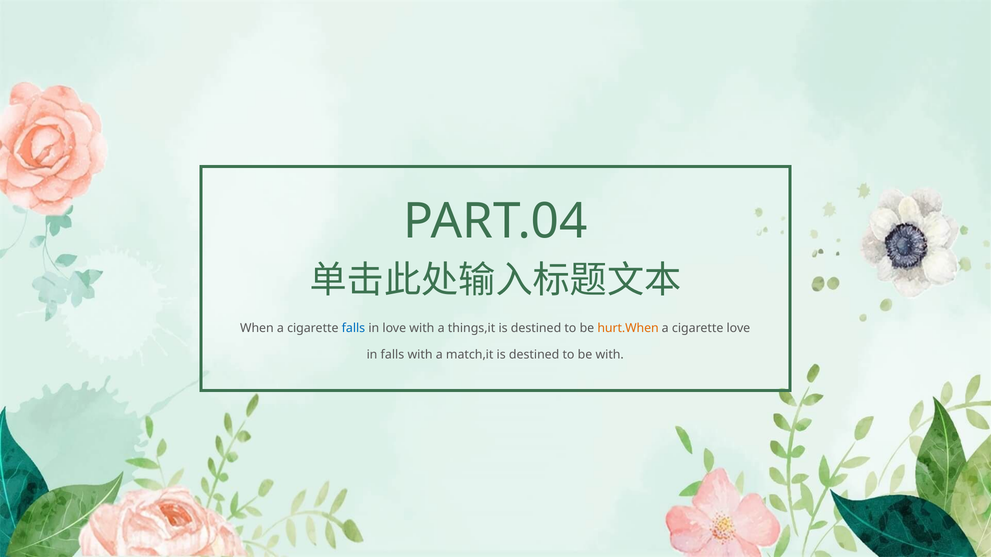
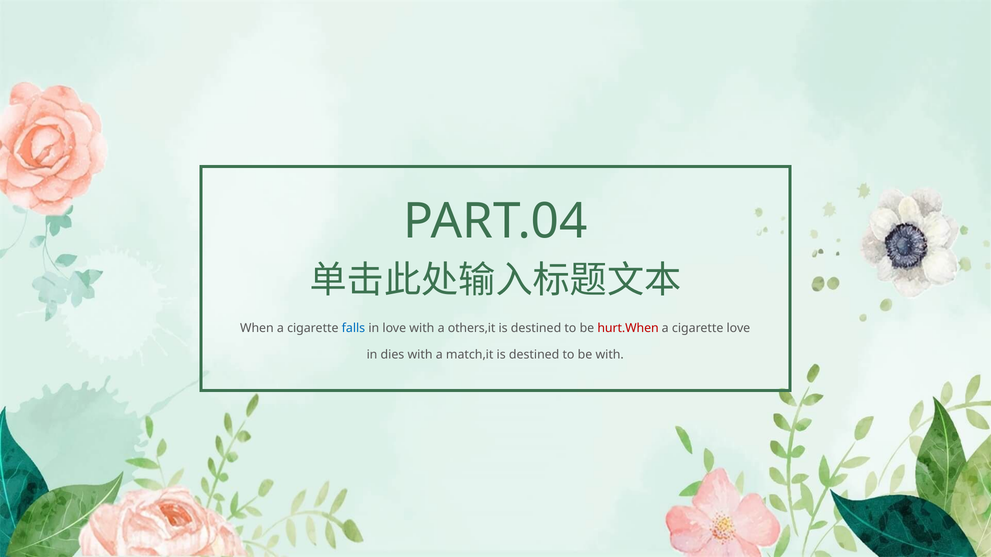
things,it: things,it -> others,it
hurt.When colour: orange -> red
in falls: falls -> dies
